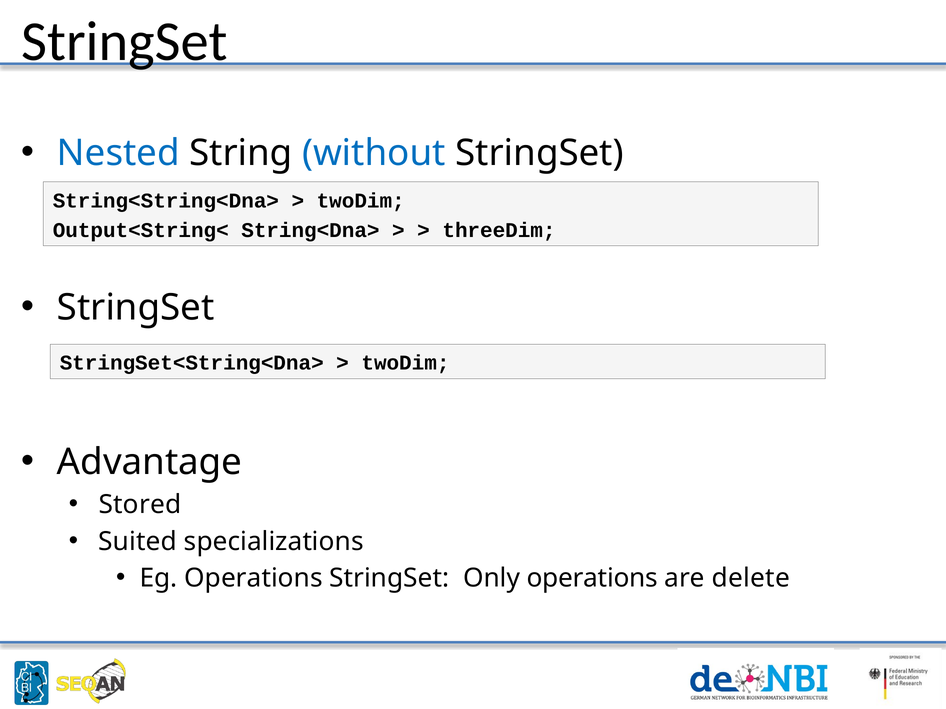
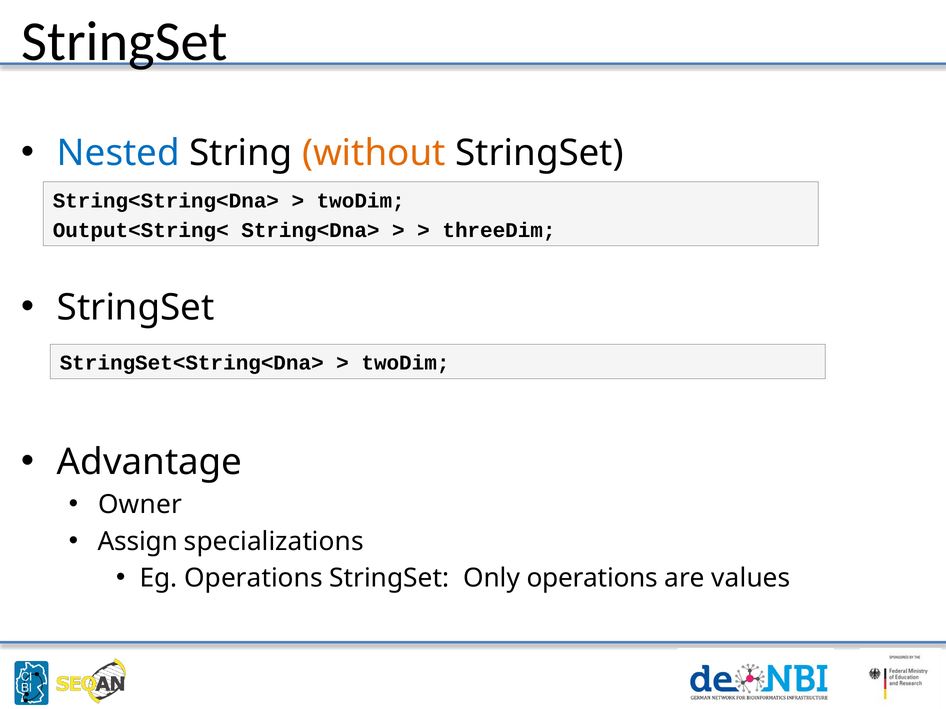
without colour: blue -> orange
Stored: Stored -> Owner
Suited: Suited -> Assign
delete: delete -> values
